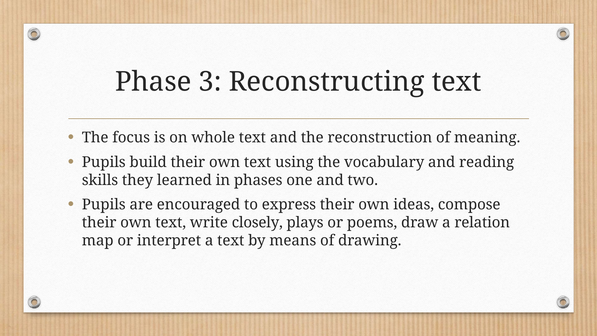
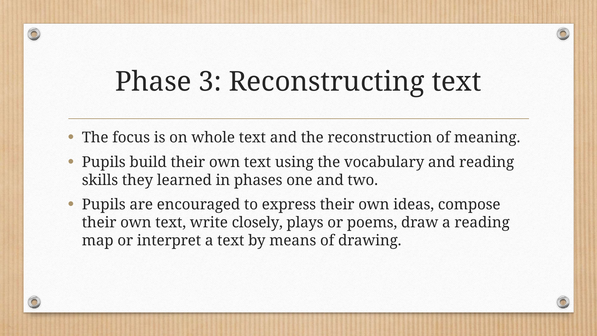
a relation: relation -> reading
